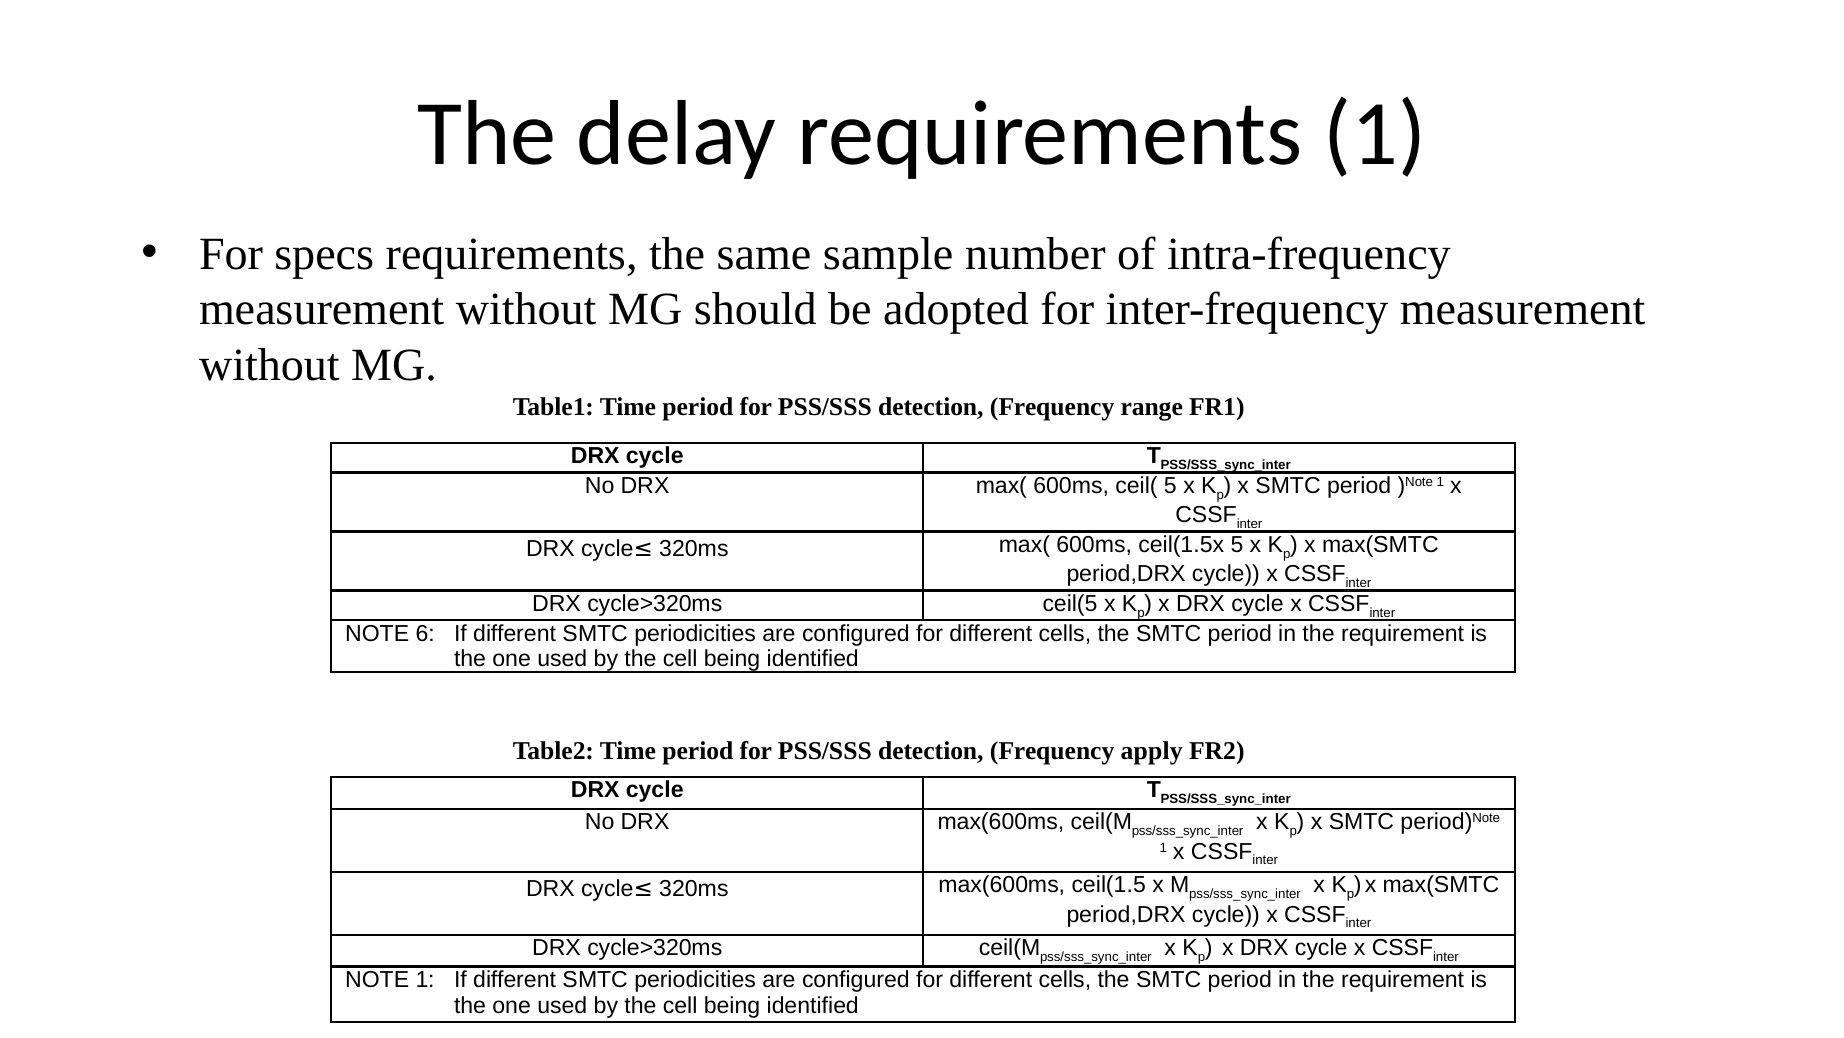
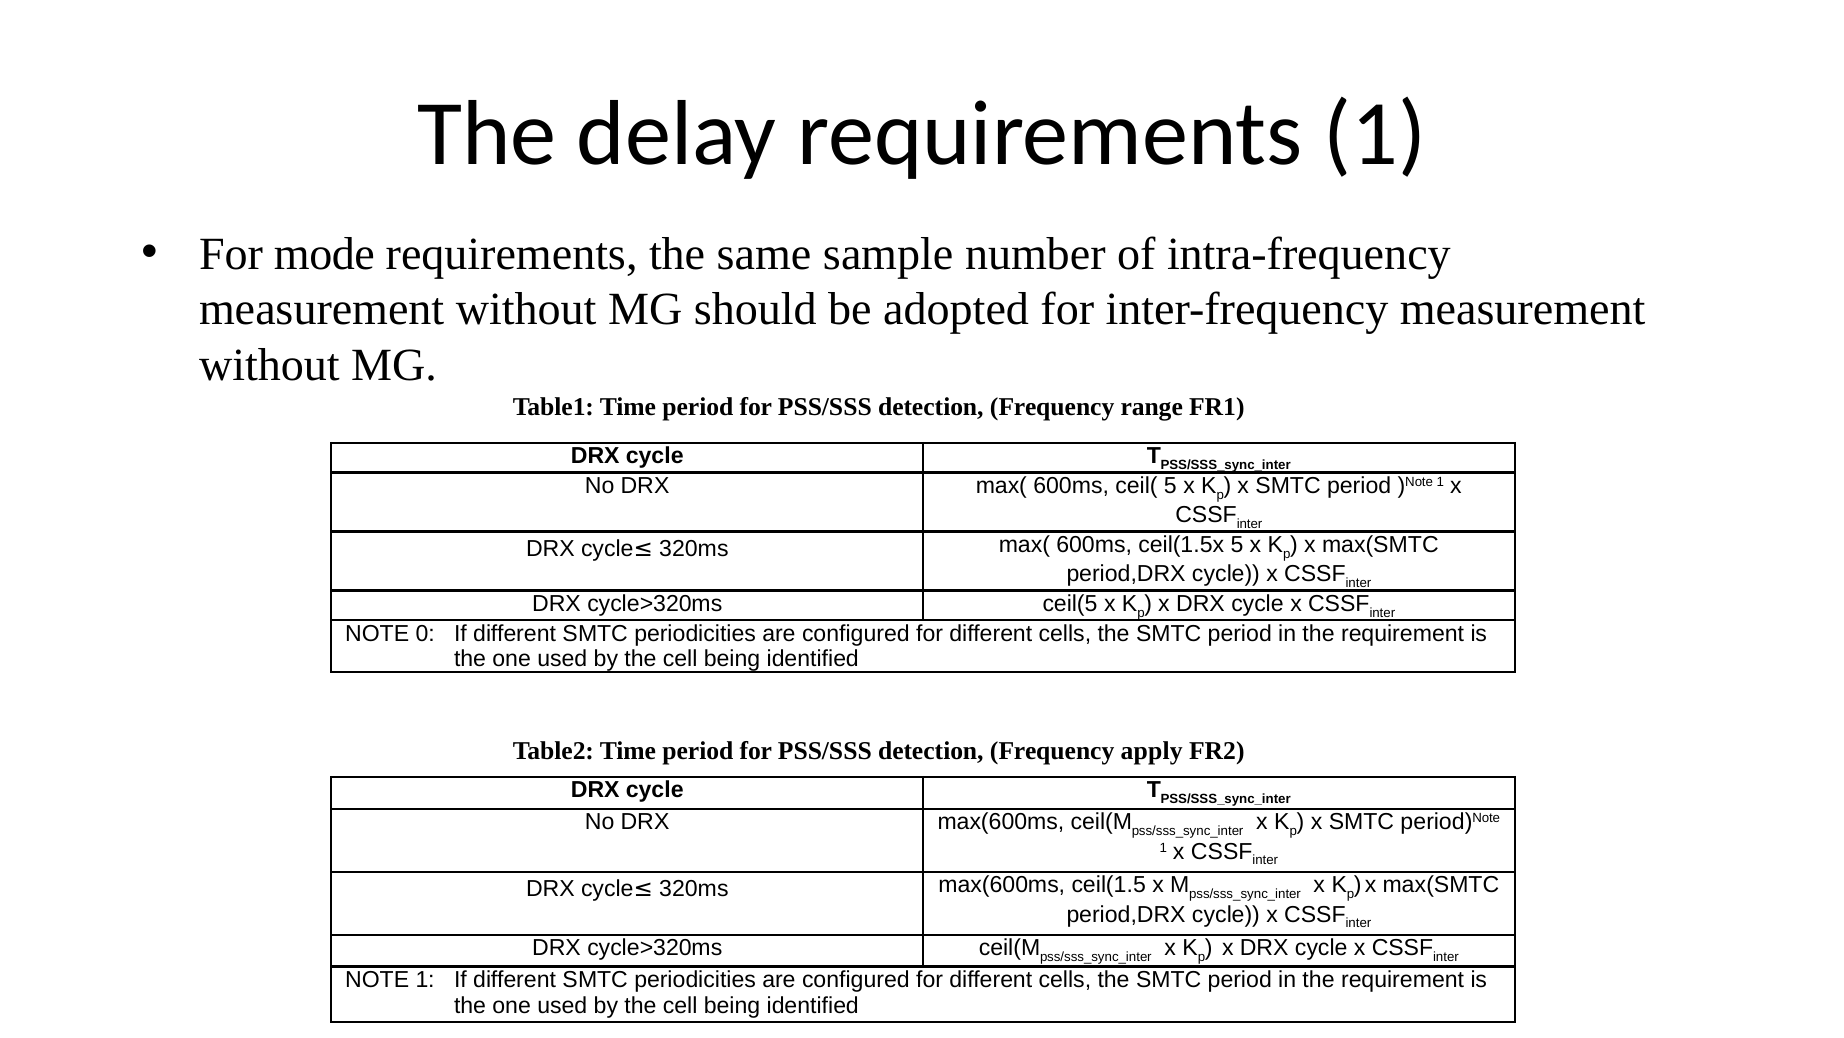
specs: specs -> mode
6: 6 -> 0
